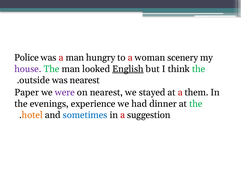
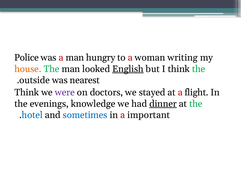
scenery: scenery -> writing
house colour: purple -> orange
Paper at (27, 92): Paper -> Think
on nearest: nearest -> doctors
them: them -> flight
experience: experience -> knowledge
dinner underline: none -> present
hotel colour: orange -> blue
suggestion: suggestion -> important
